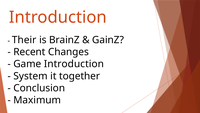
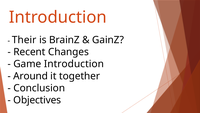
System: System -> Around
Maximum: Maximum -> Objectives
